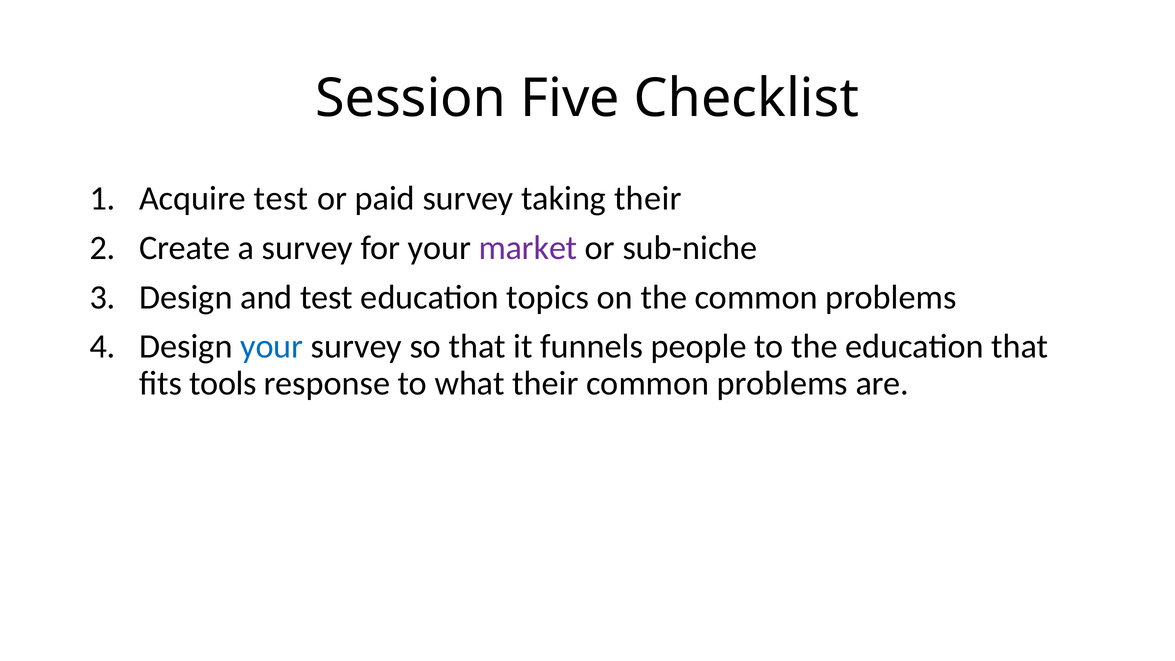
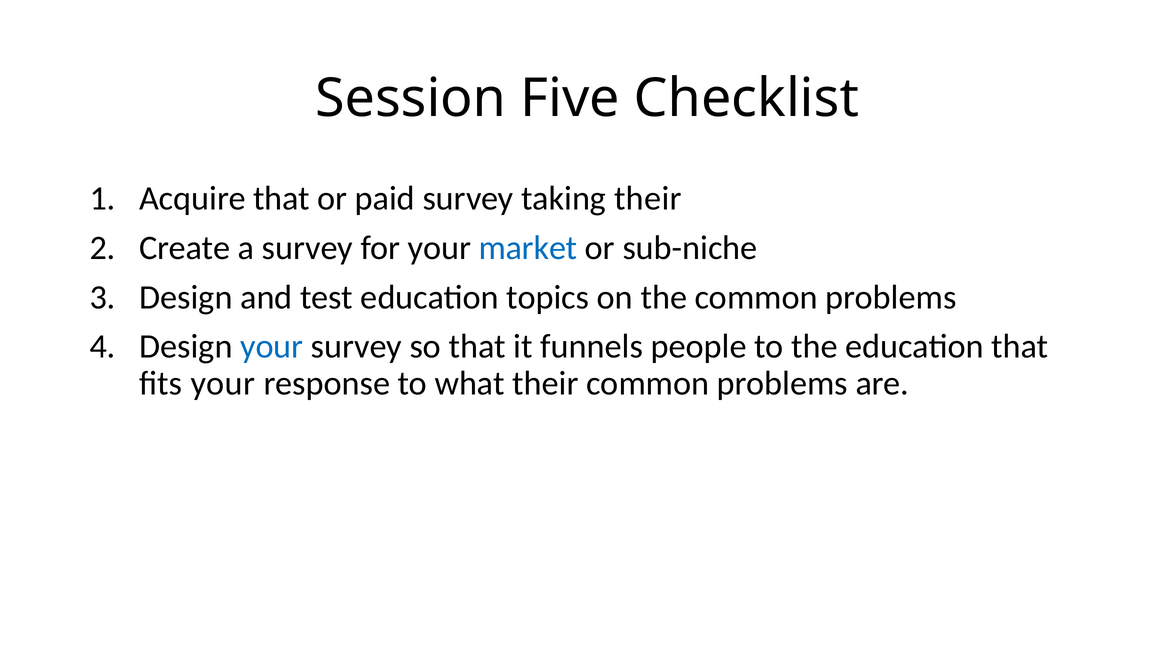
Acquire test: test -> that
market colour: purple -> blue
fits tools: tools -> your
